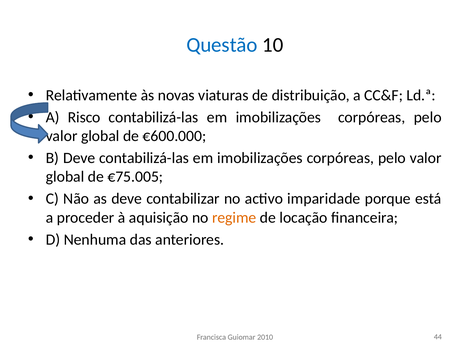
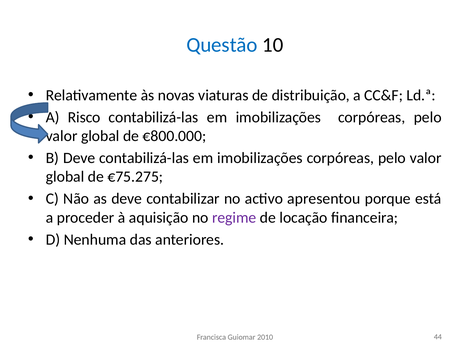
€600.000: €600.000 -> €800.000
€75.005: €75.005 -> €75.275
imparidade: imparidade -> apresentou
regime colour: orange -> purple
